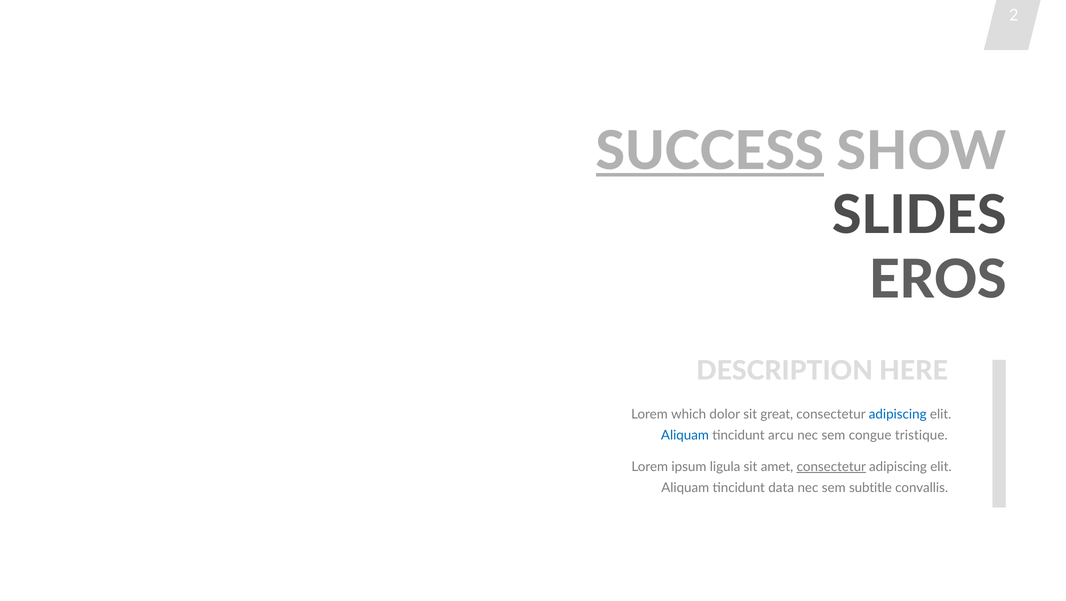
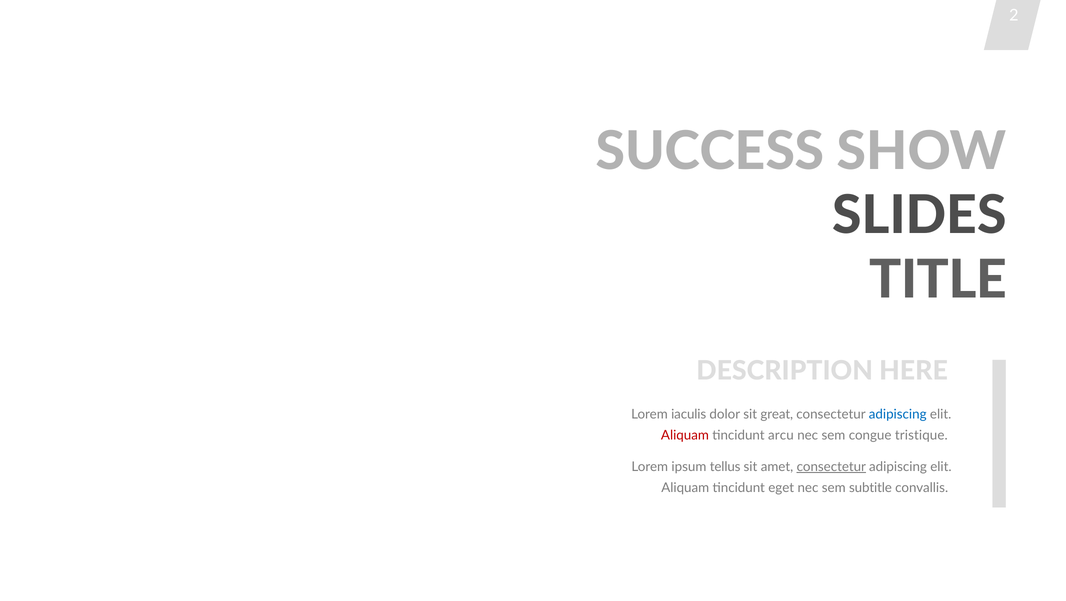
SUCCESS underline: present -> none
EROS: EROS -> TITLE
which: which -> iaculis
Aliquam at (685, 435) colour: blue -> red
ligula: ligula -> tellus
data: data -> eget
